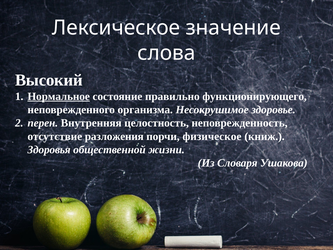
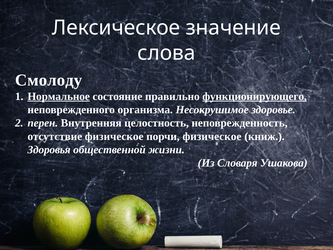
Высокий: Высокий -> Смолоду
функционирующего underline: none -> present
отсутствие разложения: разложения -> физическое
